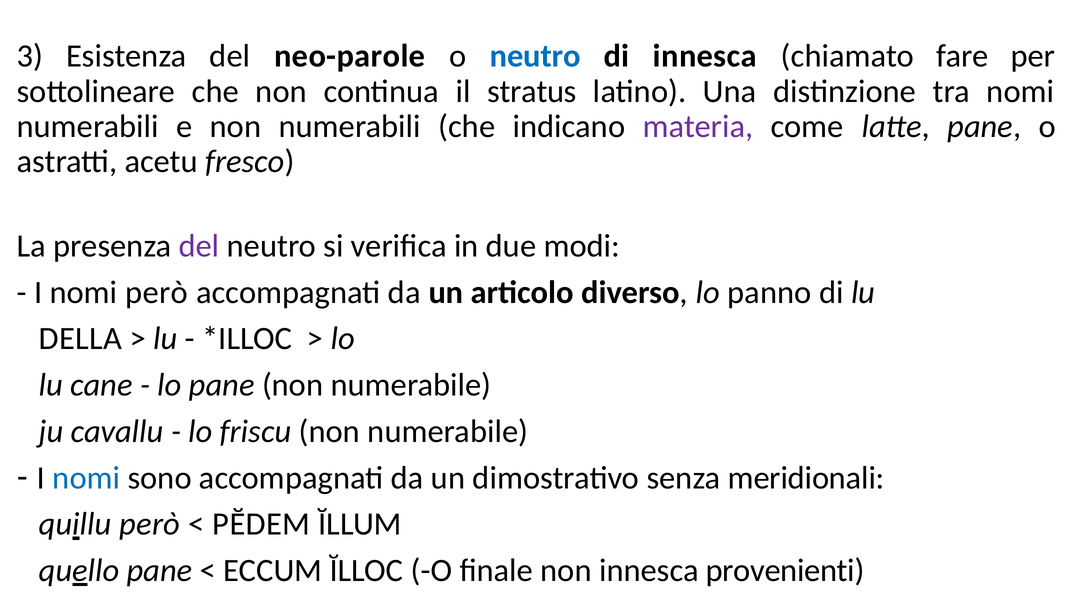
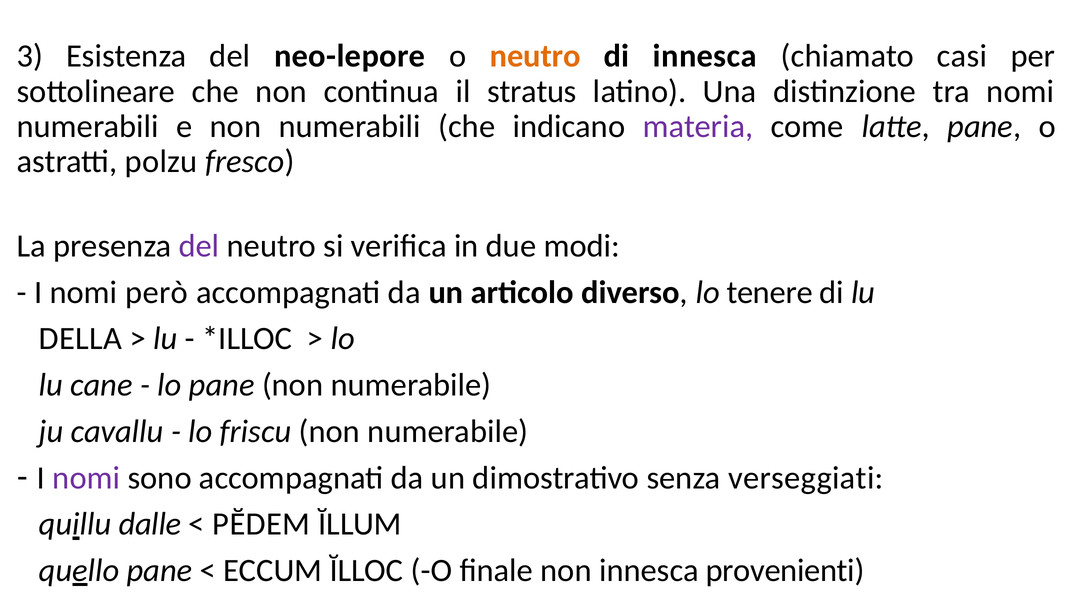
neo-parole: neo-parole -> neo-lepore
neutro at (535, 56) colour: blue -> orange
fare: fare -> casi
acetu: acetu -> polzu
panno: panno -> tenere
nomi at (86, 478) colour: blue -> purple
meridionali: meridionali -> verseggiati
quillu però: però -> dalle
